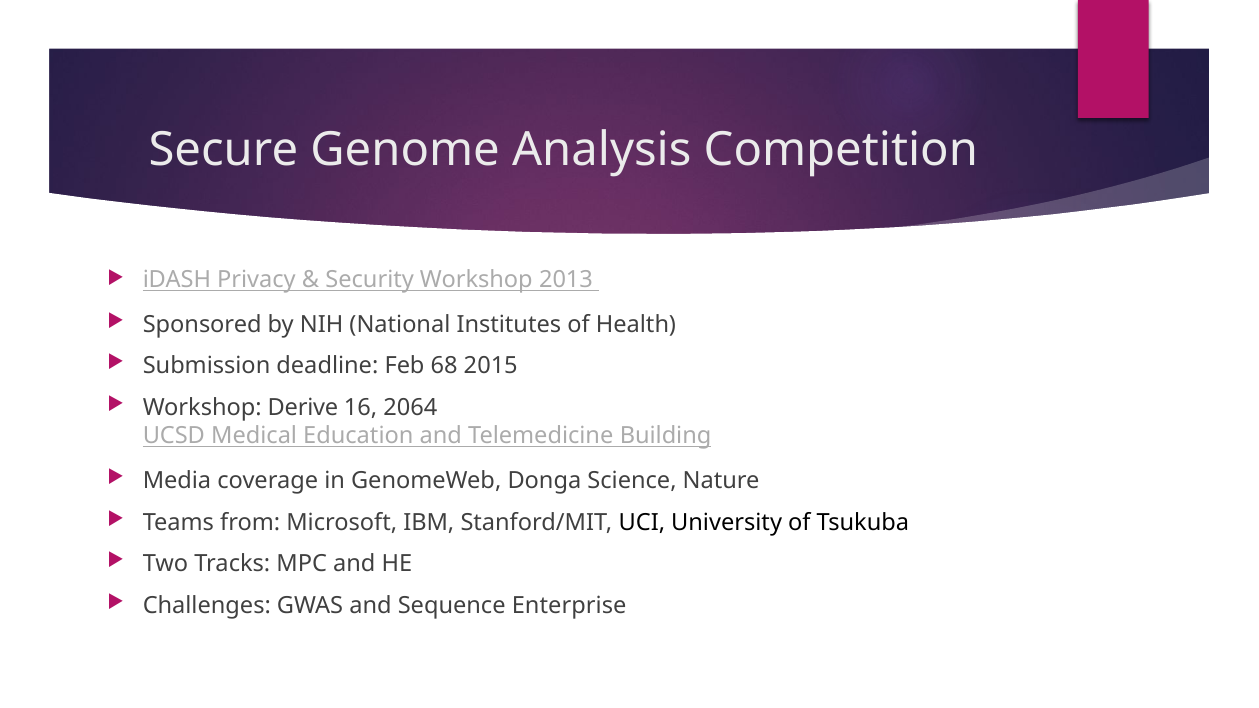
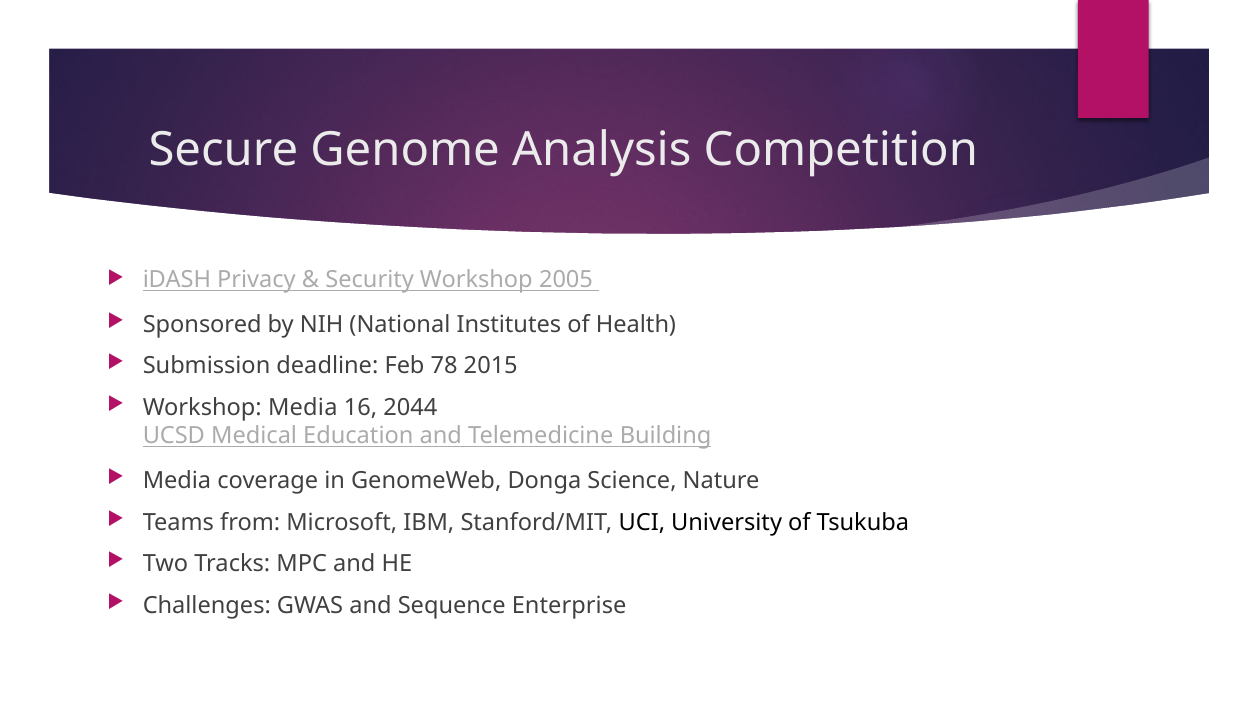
2013: 2013 -> 2005
68: 68 -> 78
Workshop Derive: Derive -> Media
2064: 2064 -> 2044
